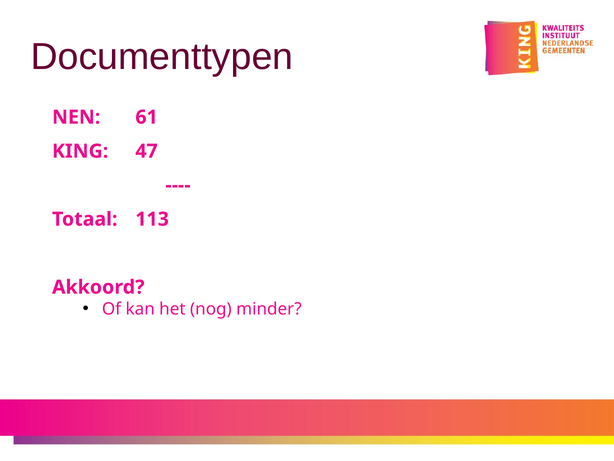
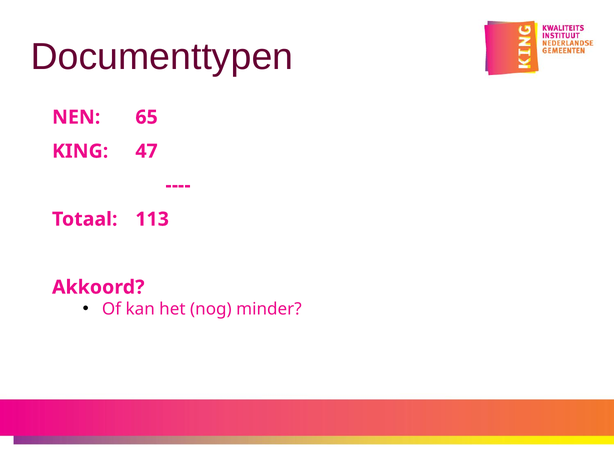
61: 61 -> 65
